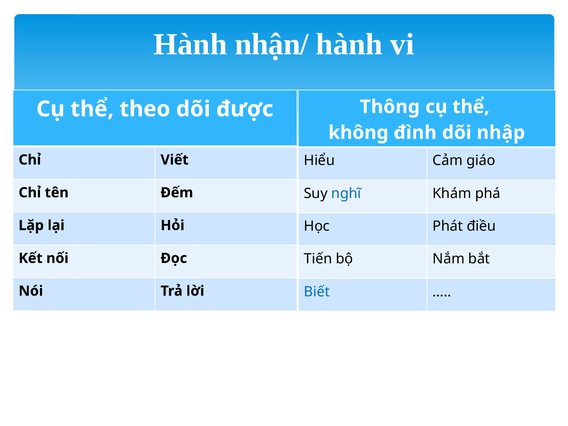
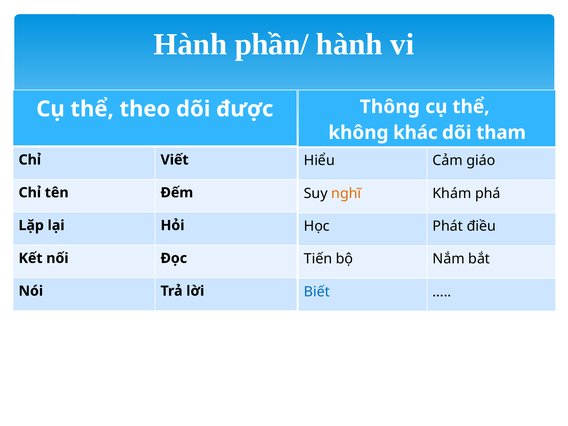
nhận/: nhận/ -> phần/
đình: đình -> khác
nhập: nhập -> tham
nghĩ colour: blue -> orange
